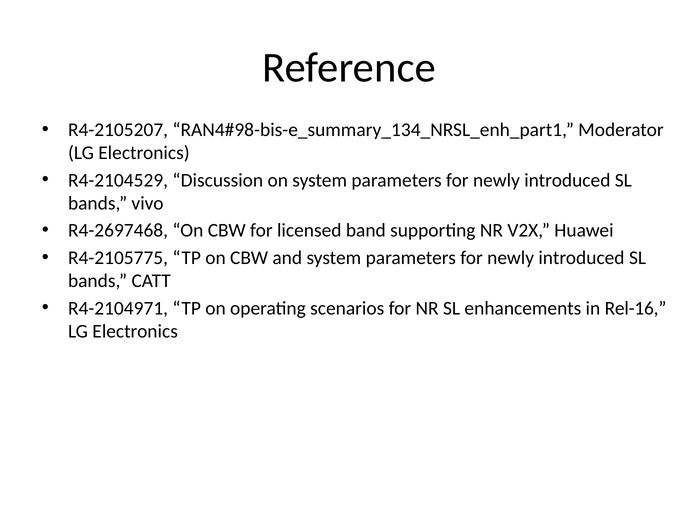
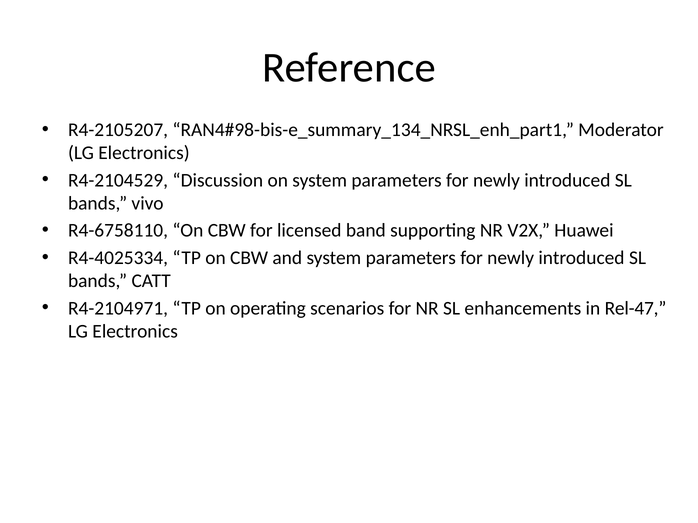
R4-2697468: R4-2697468 -> R4-6758110
R4-2105775: R4-2105775 -> R4-4025334
Rel-16: Rel-16 -> Rel-47
